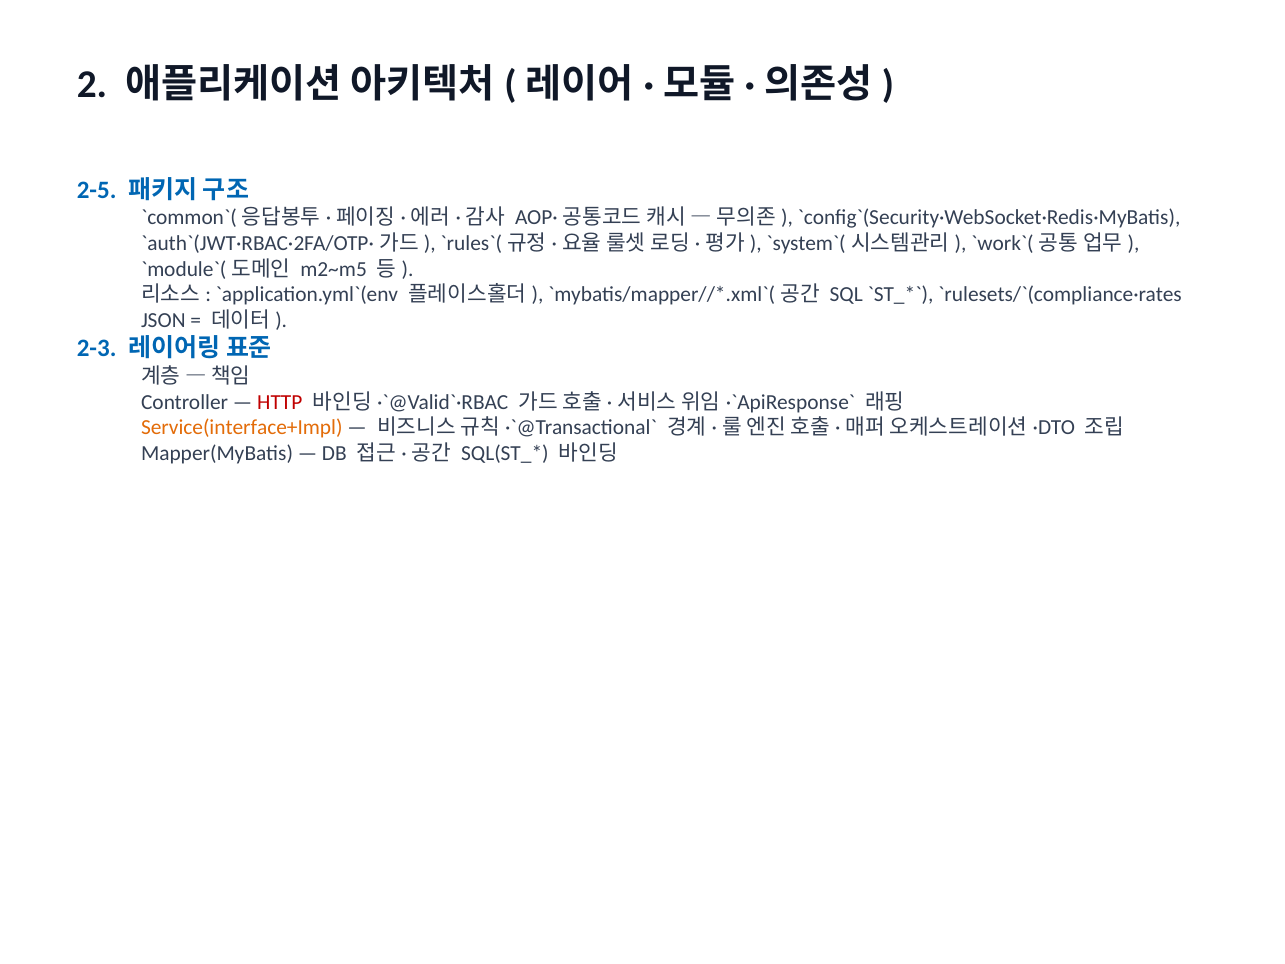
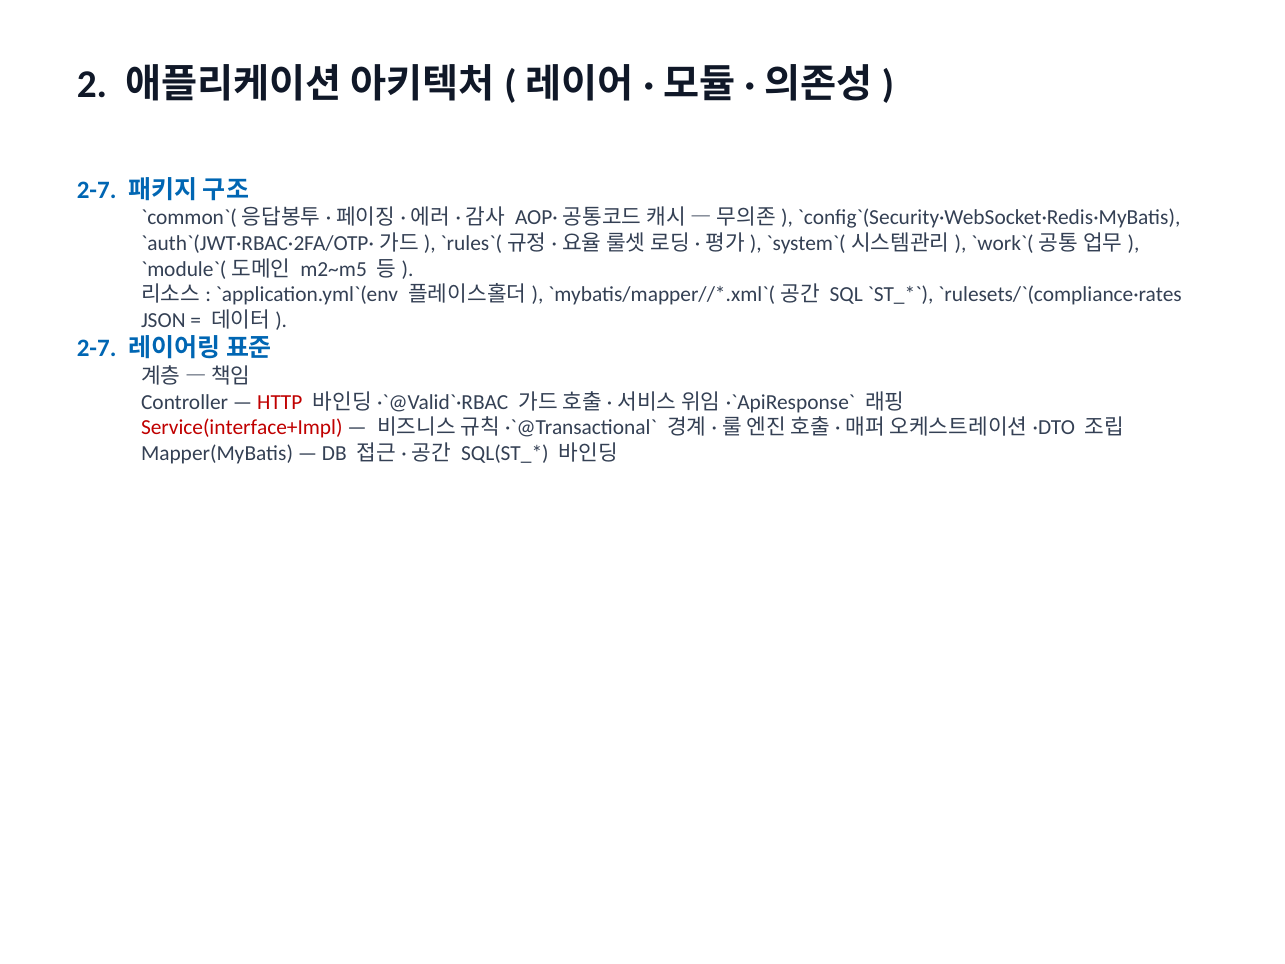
2-5 at (97, 190): 2-5 -> 2-7
2-3 at (97, 349): 2-3 -> 2-7
Service(interface+Impl colour: orange -> red
